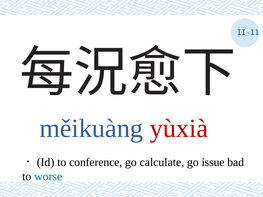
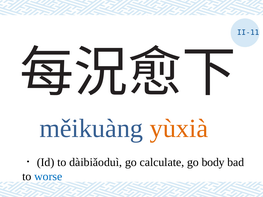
yùxià colour: red -> orange
conference: conference -> dàibiǎoduì
issue: issue -> body
